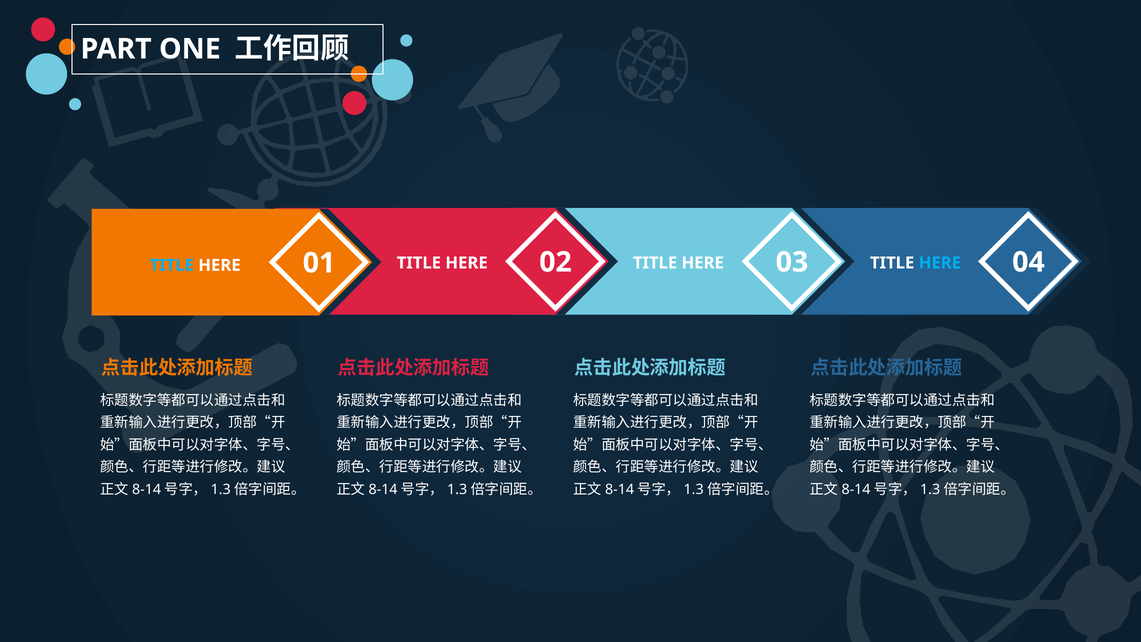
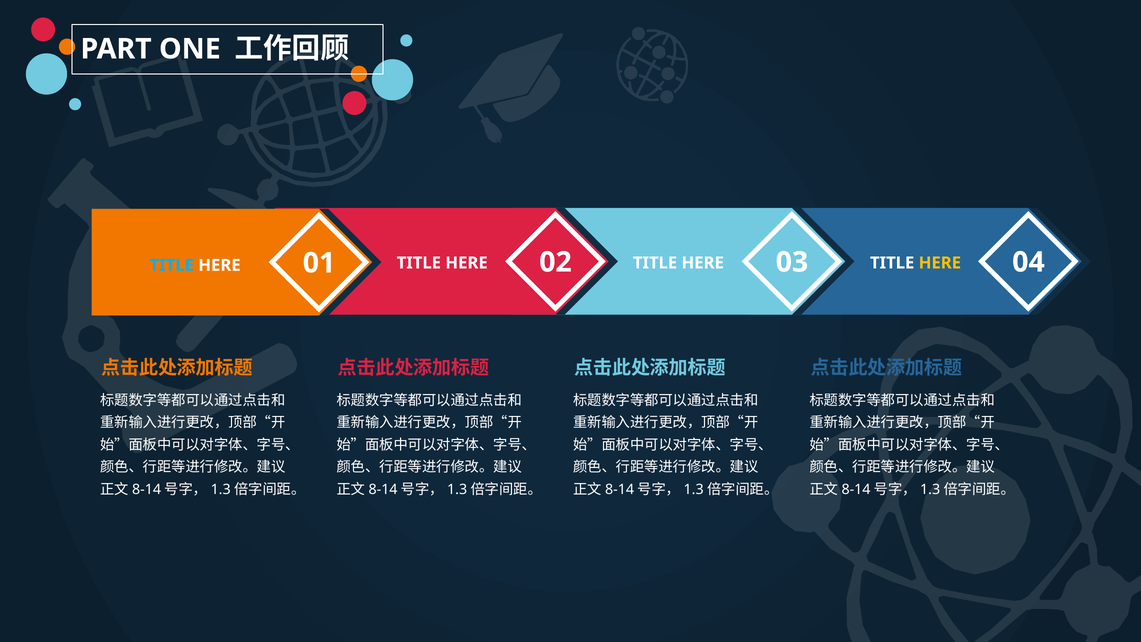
HERE at (940, 263) colour: light blue -> yellow
